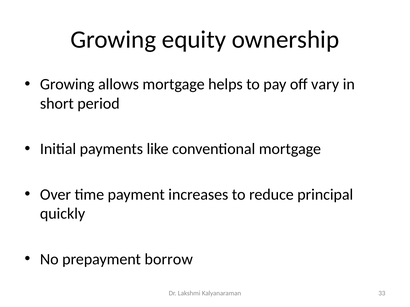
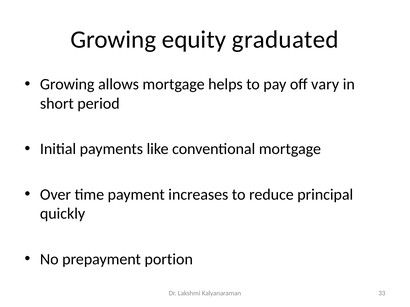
ownership: ownership -> graduated
borrow: borrow -> portion
